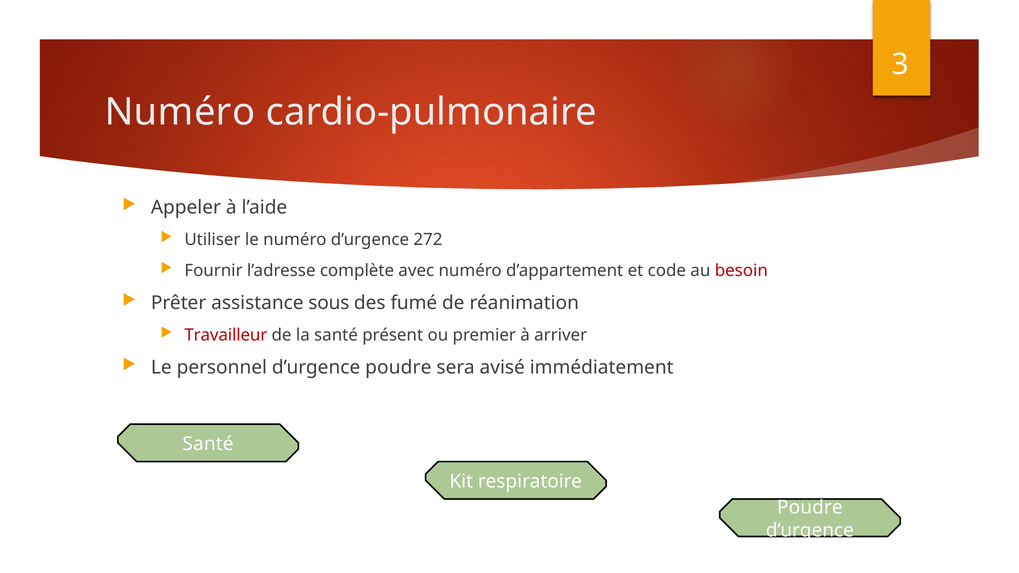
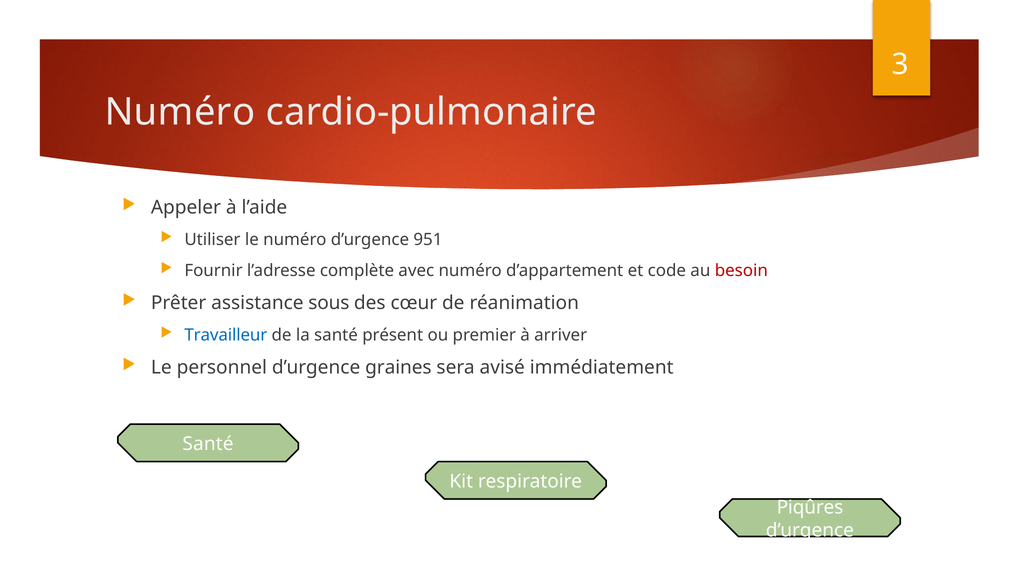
272: 272 -> 951
fumé: fumé -> cœur
Travailleur colour: red -> blue
d’urgence poudre: poudre -> graines
Poudre at (810, 508): Poudre -> Piqûres
